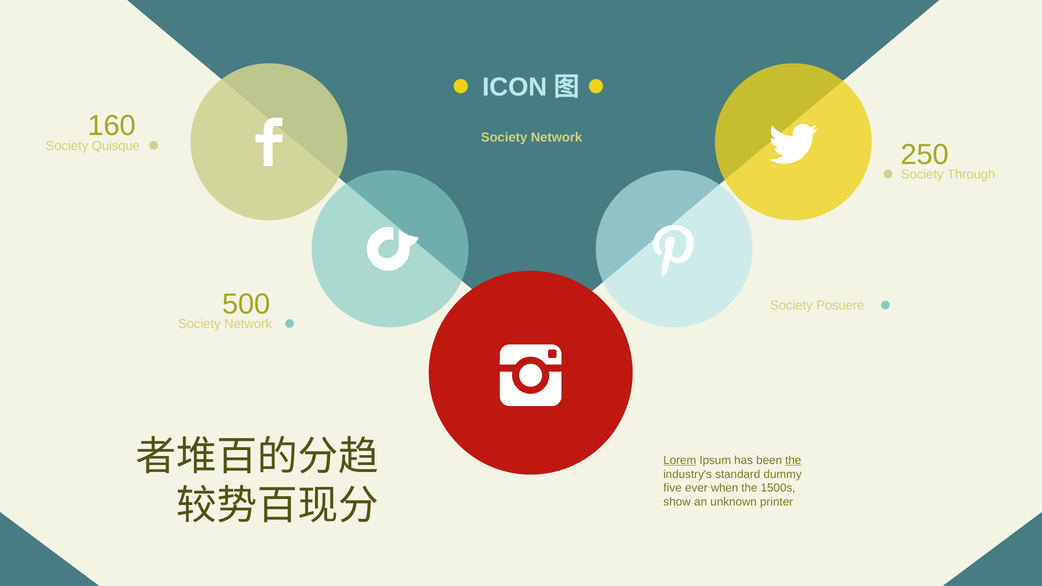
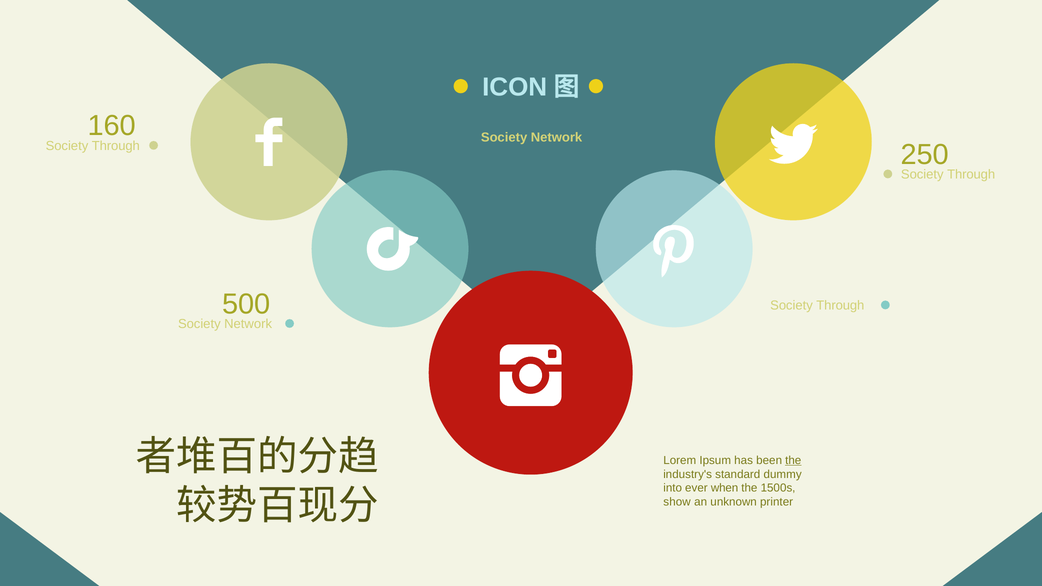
Quisque at (116, 146): Quisque -> Through
Posuere at (840, 306): Posuere -> Through
Lorem underline: present -> none
five: five -> into
